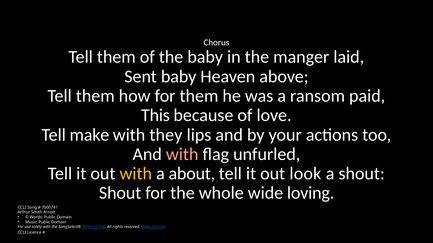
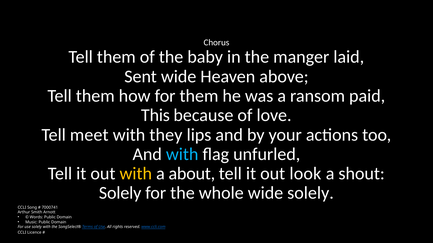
Sent baby: baby -> wide
make: make -> meet
with at (182, 155) colour: pink -> light blue
Shout at (120, 193): Shout -> Solely
wide loving: loving -> solely
